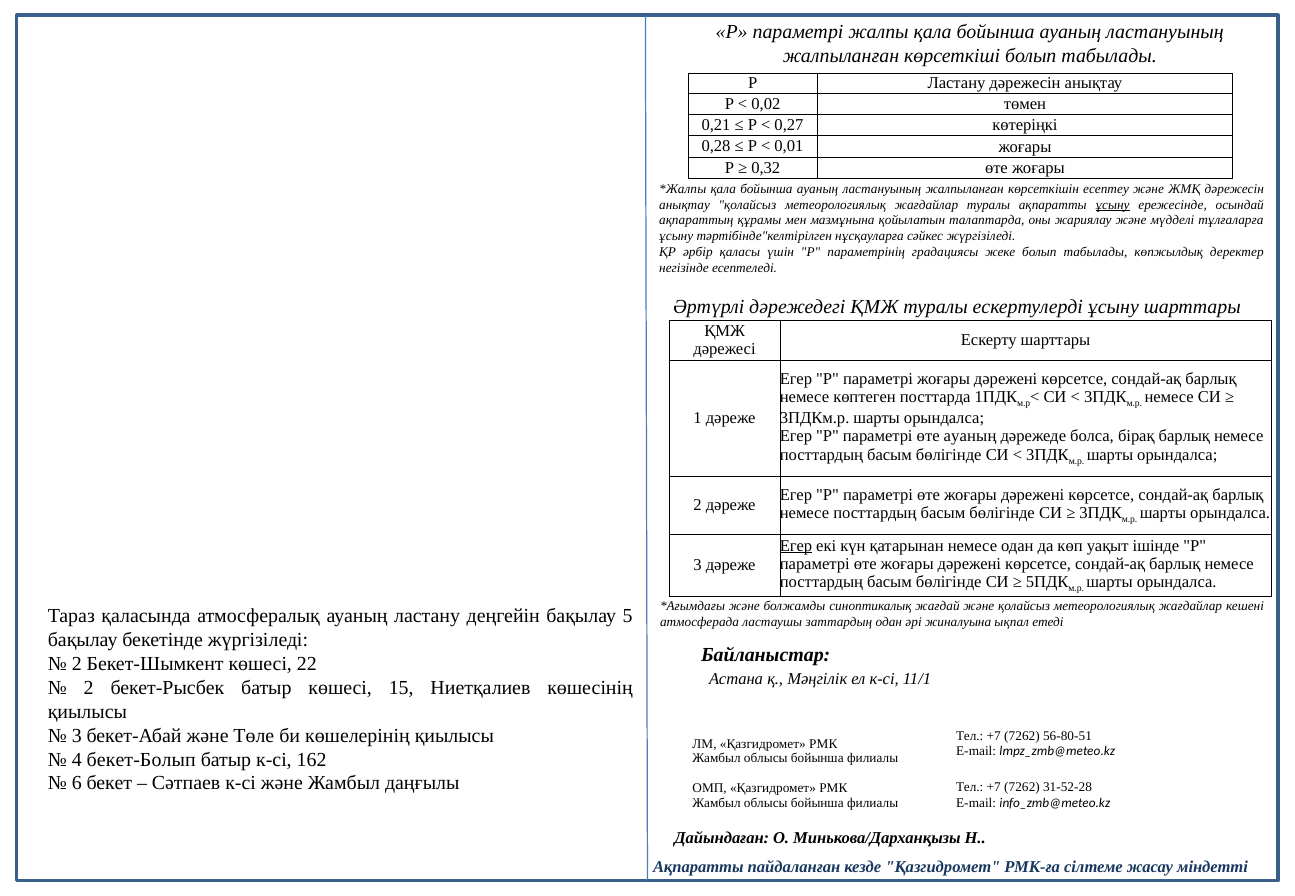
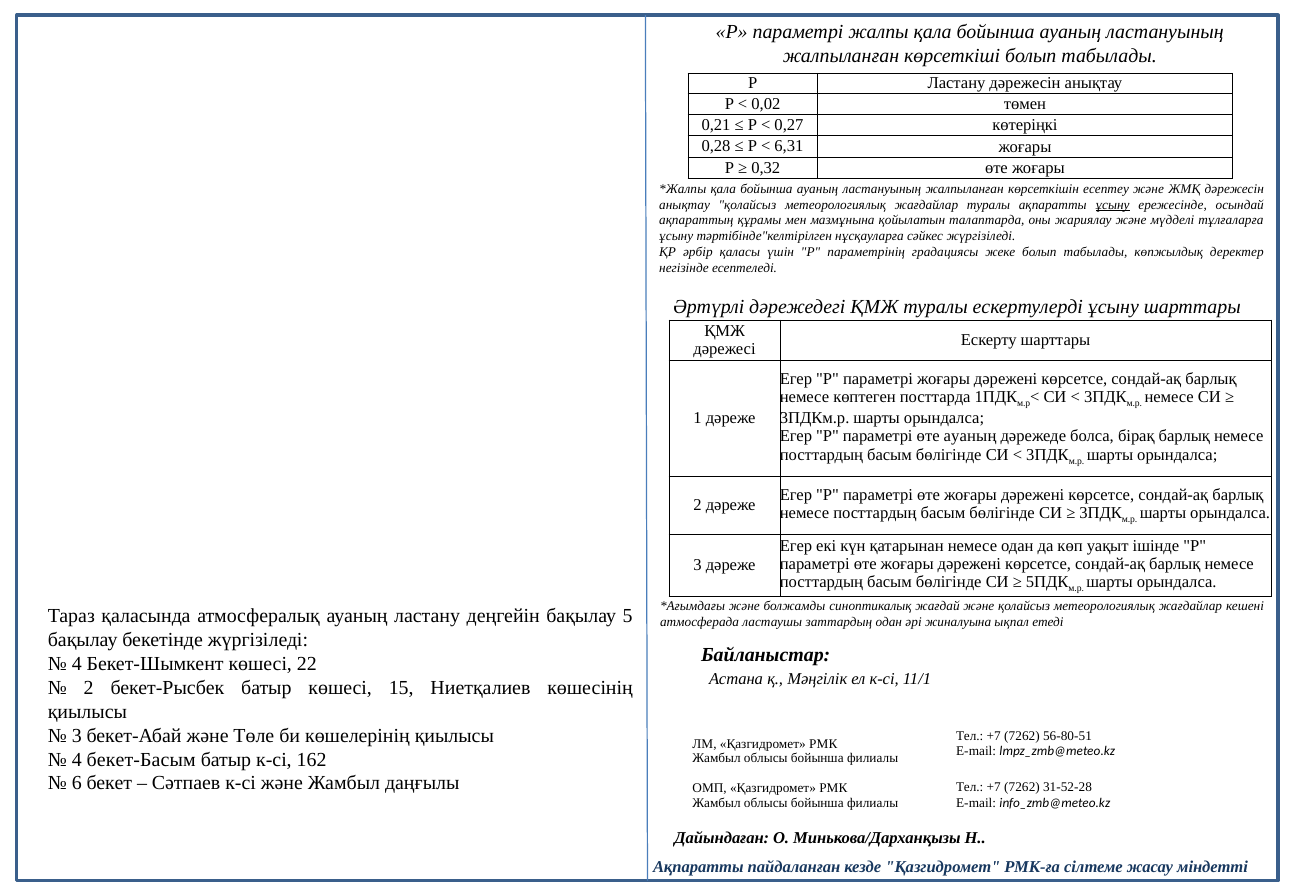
0,01: 0,01 -> 6,31
Егер at (796, 546) underline: present -> none
2 at (77, 664): 2 -> 4
бекет-Болып: бекет-Болып -> бекет-Басым
